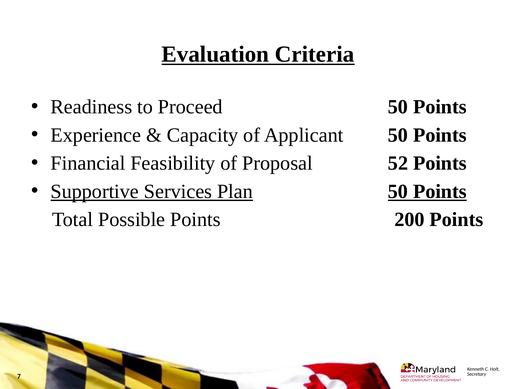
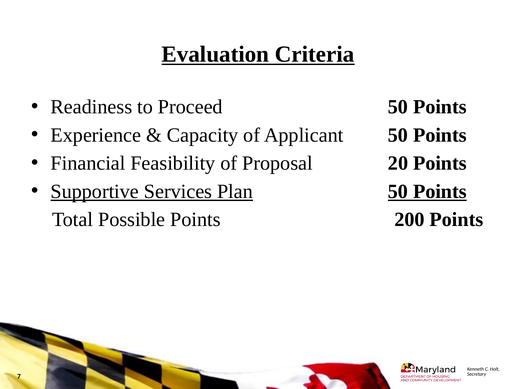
52: 52 -> 20
